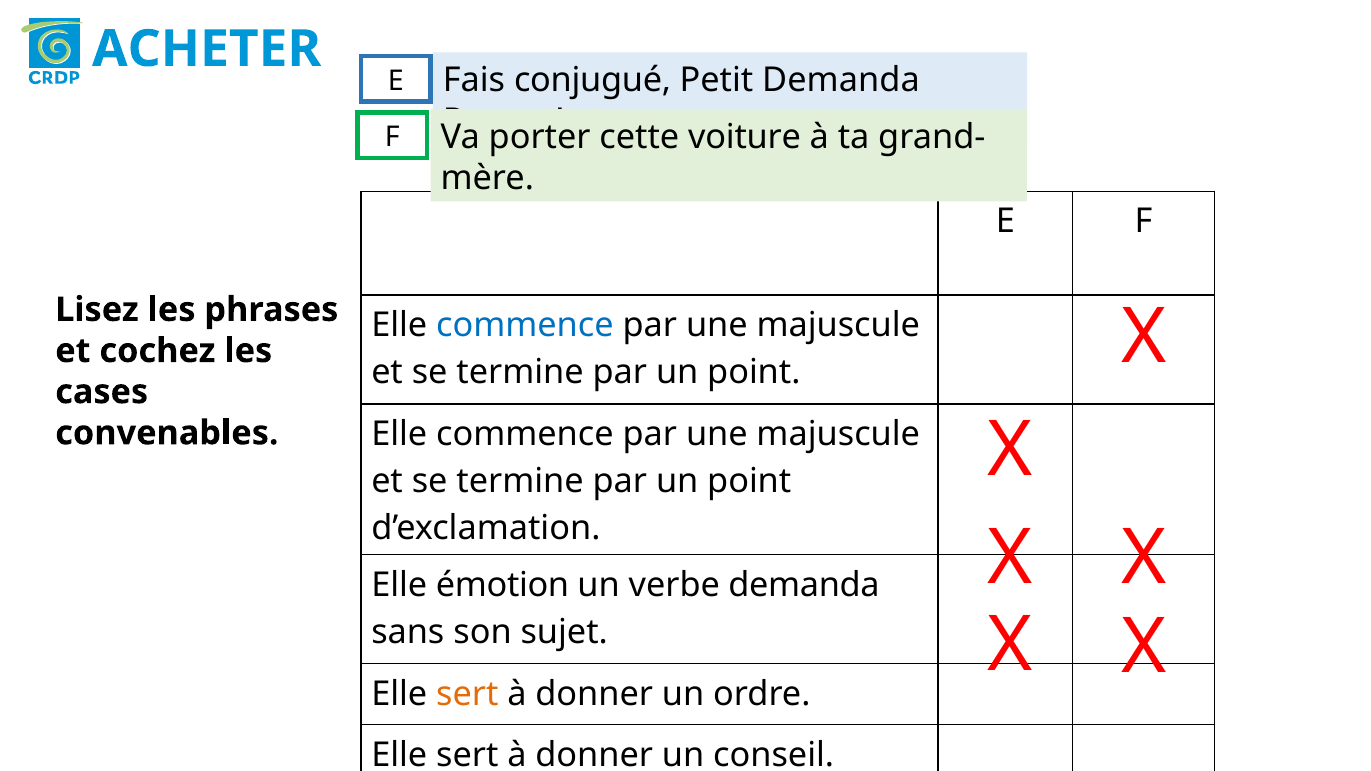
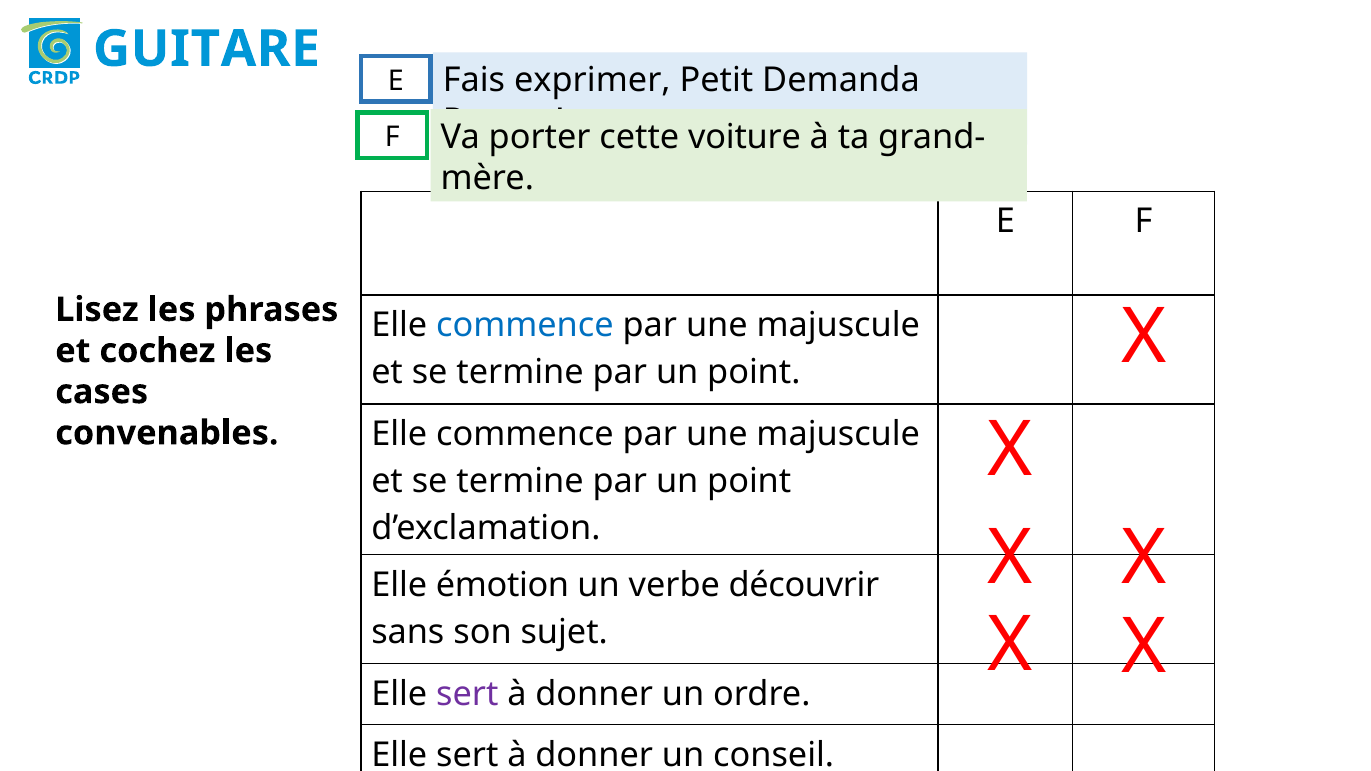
ACHETER: ACHETER -> GUITARE
conjugué: conjugué -> exprimer
verbe demanda: demanda -> découvrir
sert at (467, 694) colour: orange -> purple
